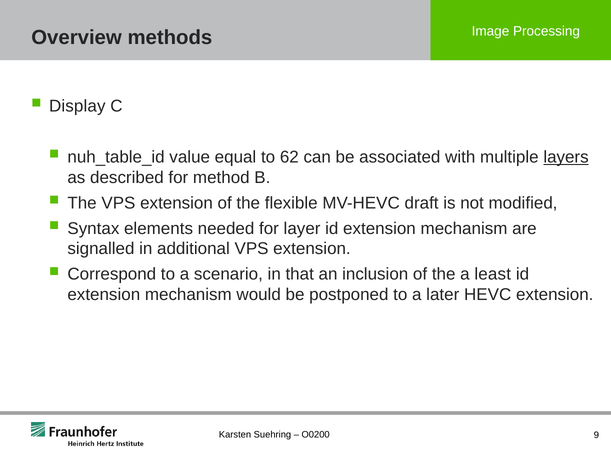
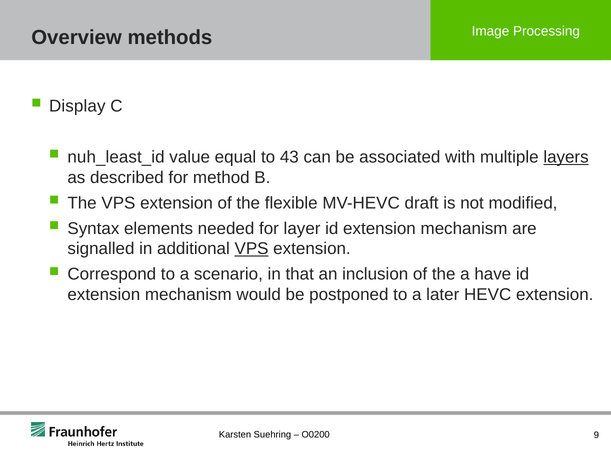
nuh_table_id: nuh_table_id -> nuh_least_id
62: 62 -> 43
VPS at (252, 248) underline: none -> present
least: least -> have
